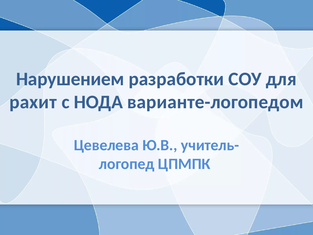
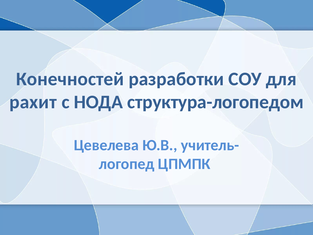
Нарушением: Нарушением -> Конечностей
варианте-логопедом: варианте-логопедом -> структура-логопедом
